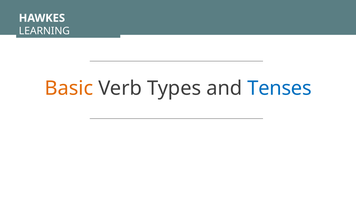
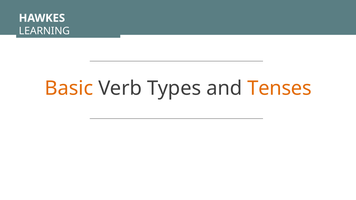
Tenses colour: blue -> orange
